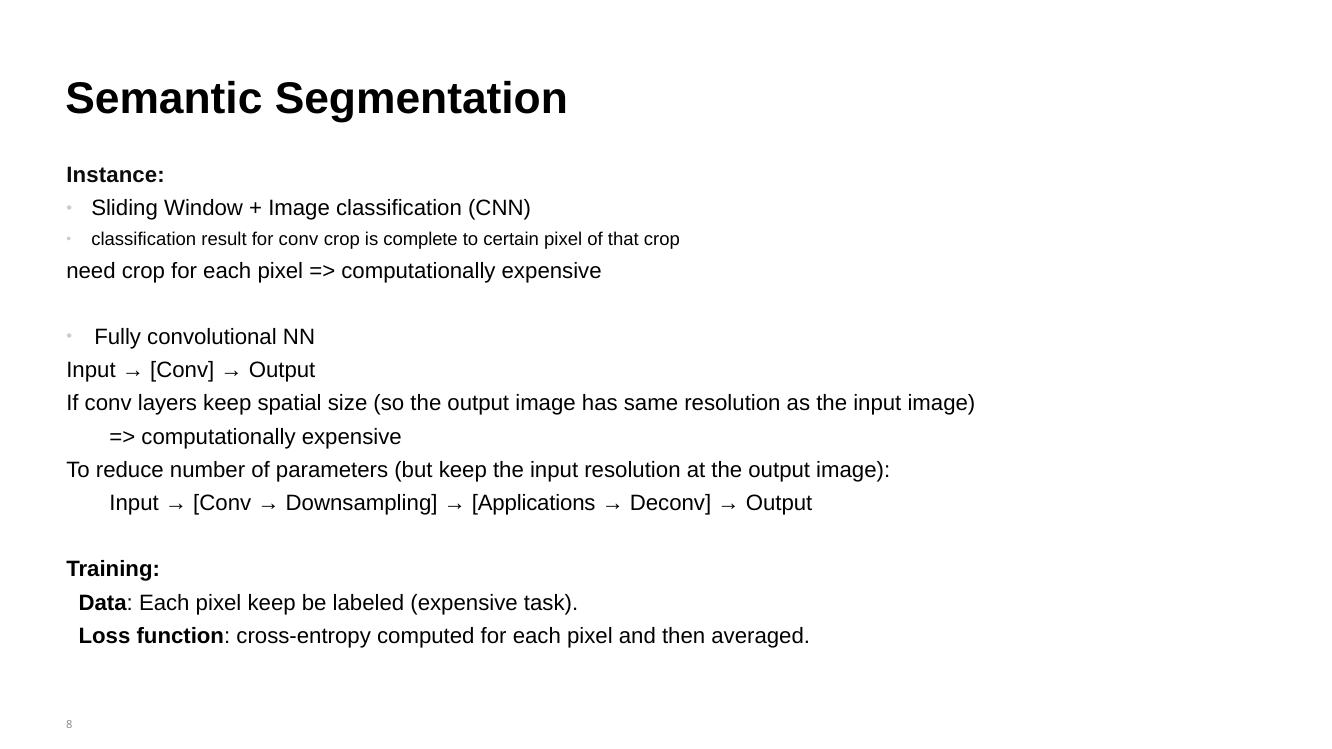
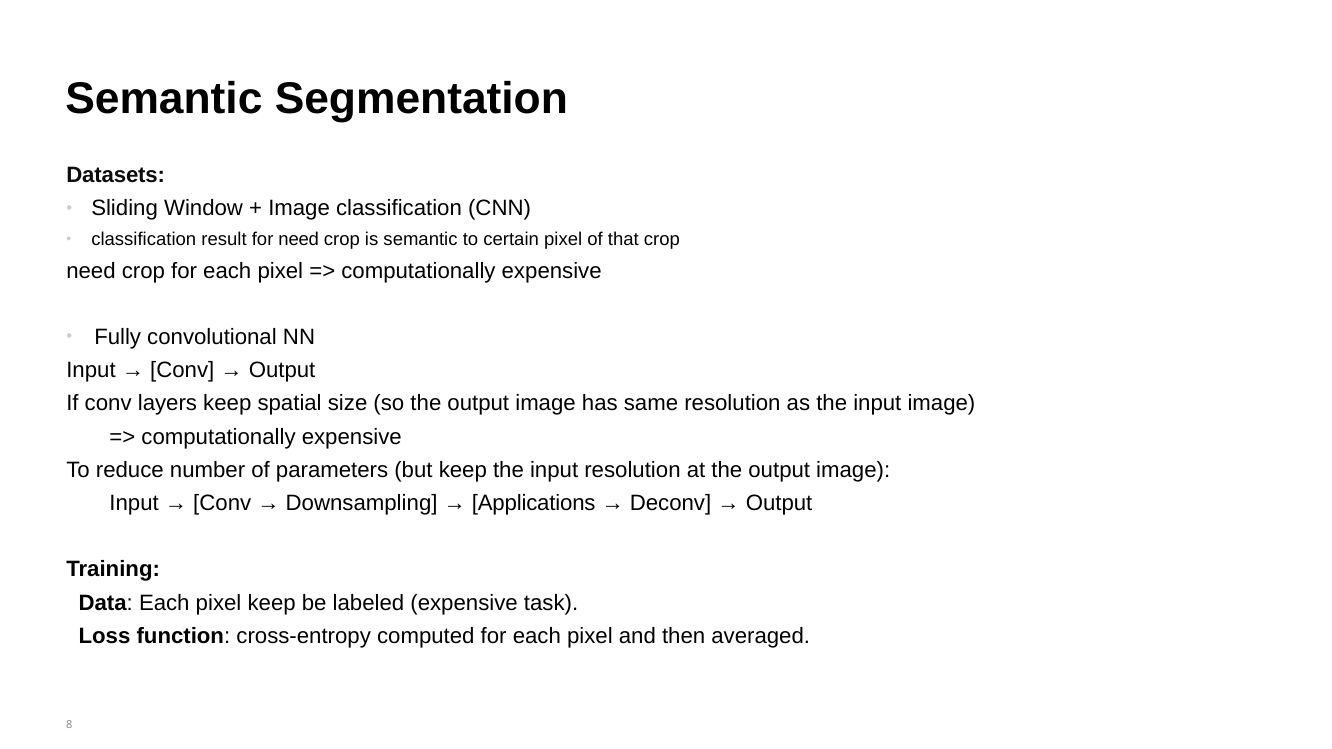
Instance: Instance -> Datasets
for conv: conv -> need
is complete: complete -> semantic
